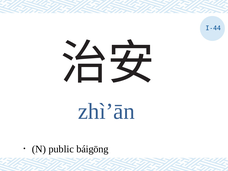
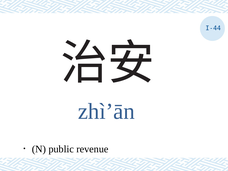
báigōng: báigōng -> revenue
